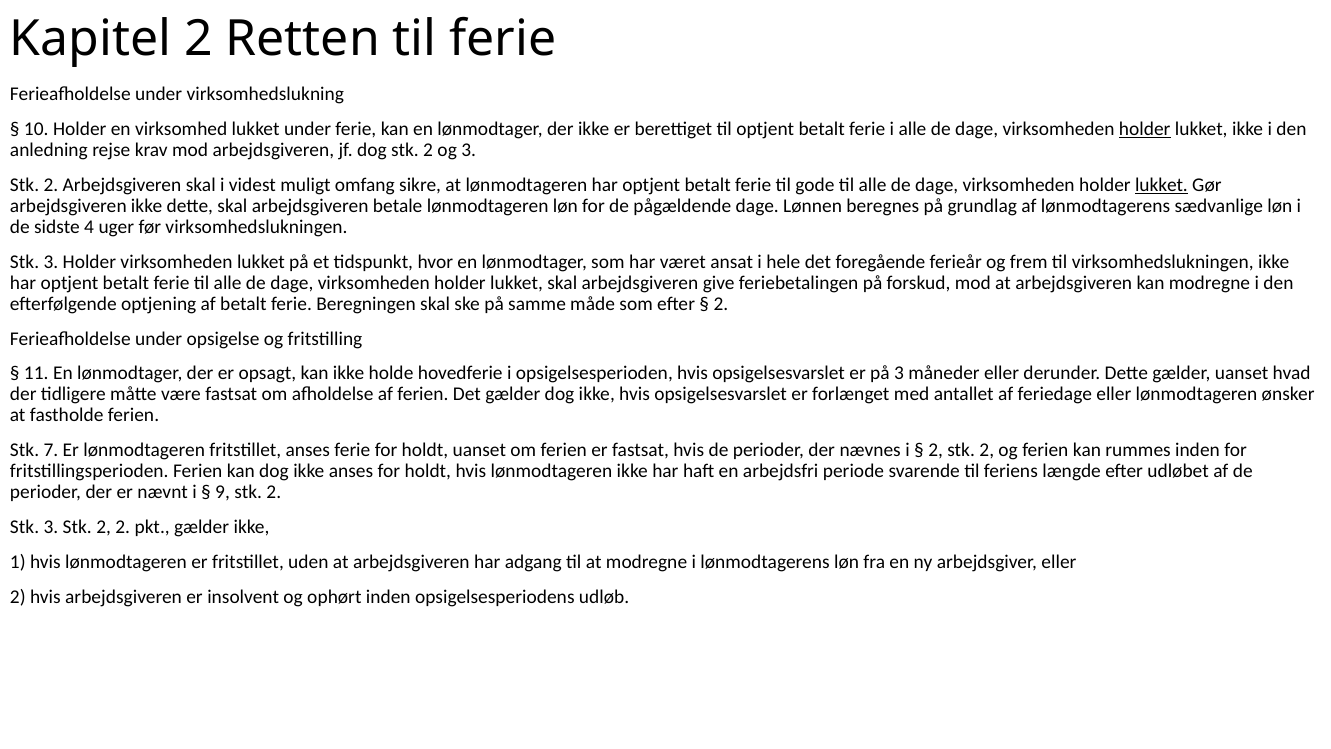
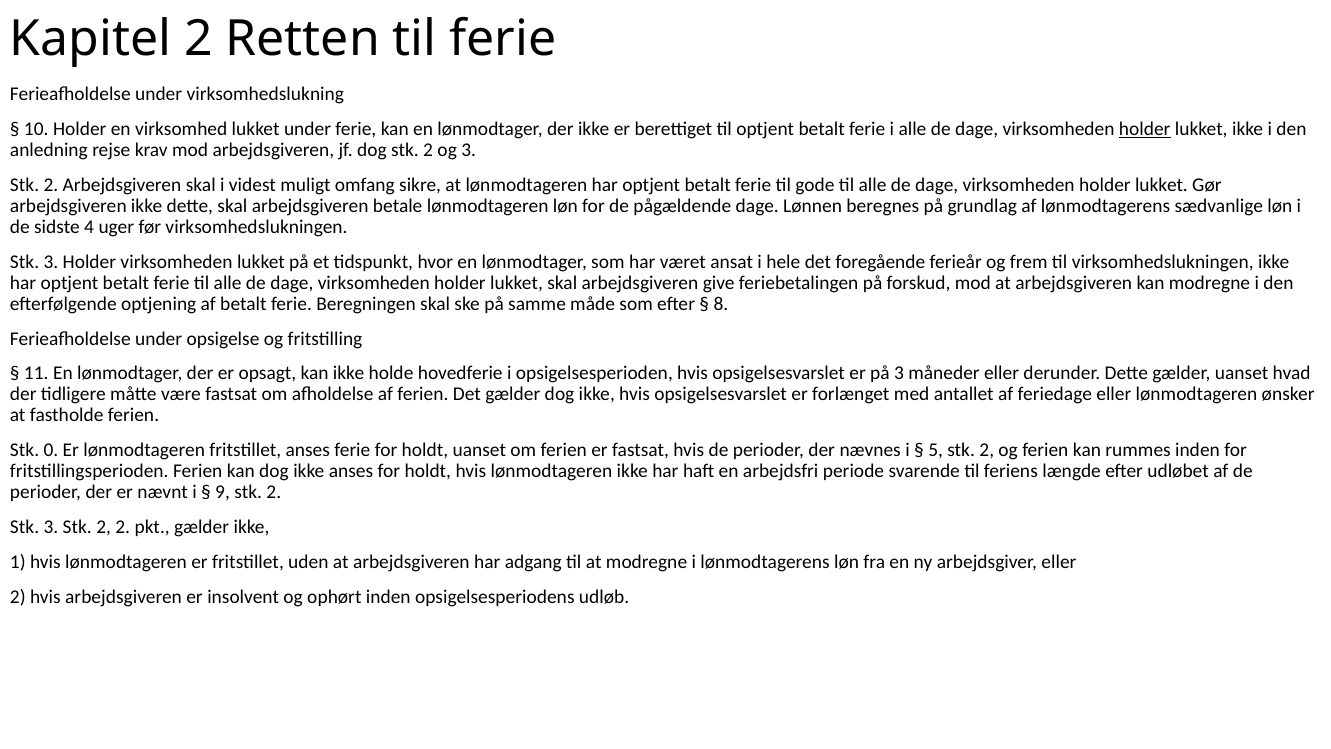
lukket at (1161, 185) underline: present -> none
2 at (721, 304): 2 -> 8
7: 7 -> 0
2 at (936, 450): 2 -> 5
